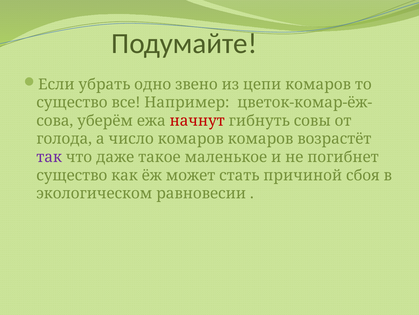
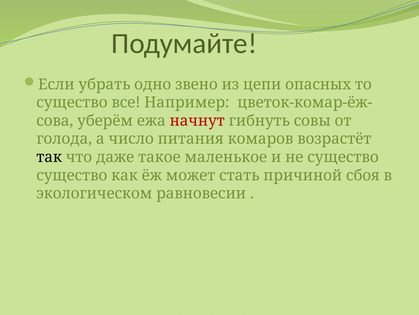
цепи комаров: комаров -> опасных
число комаров: комаров -> питания
так colour: purple -> black
не погибнет: погибнет -> существо
